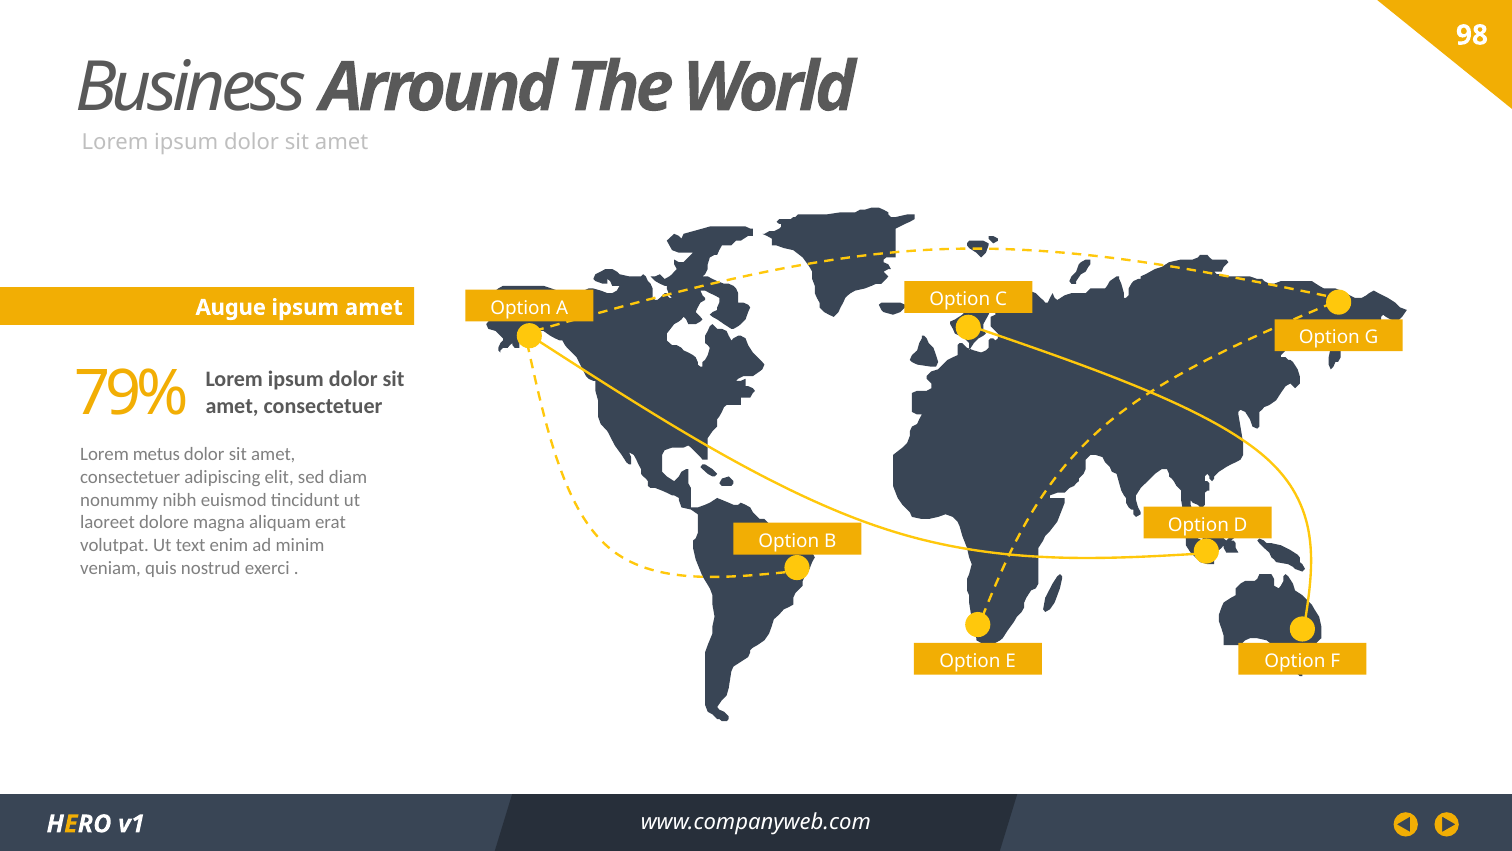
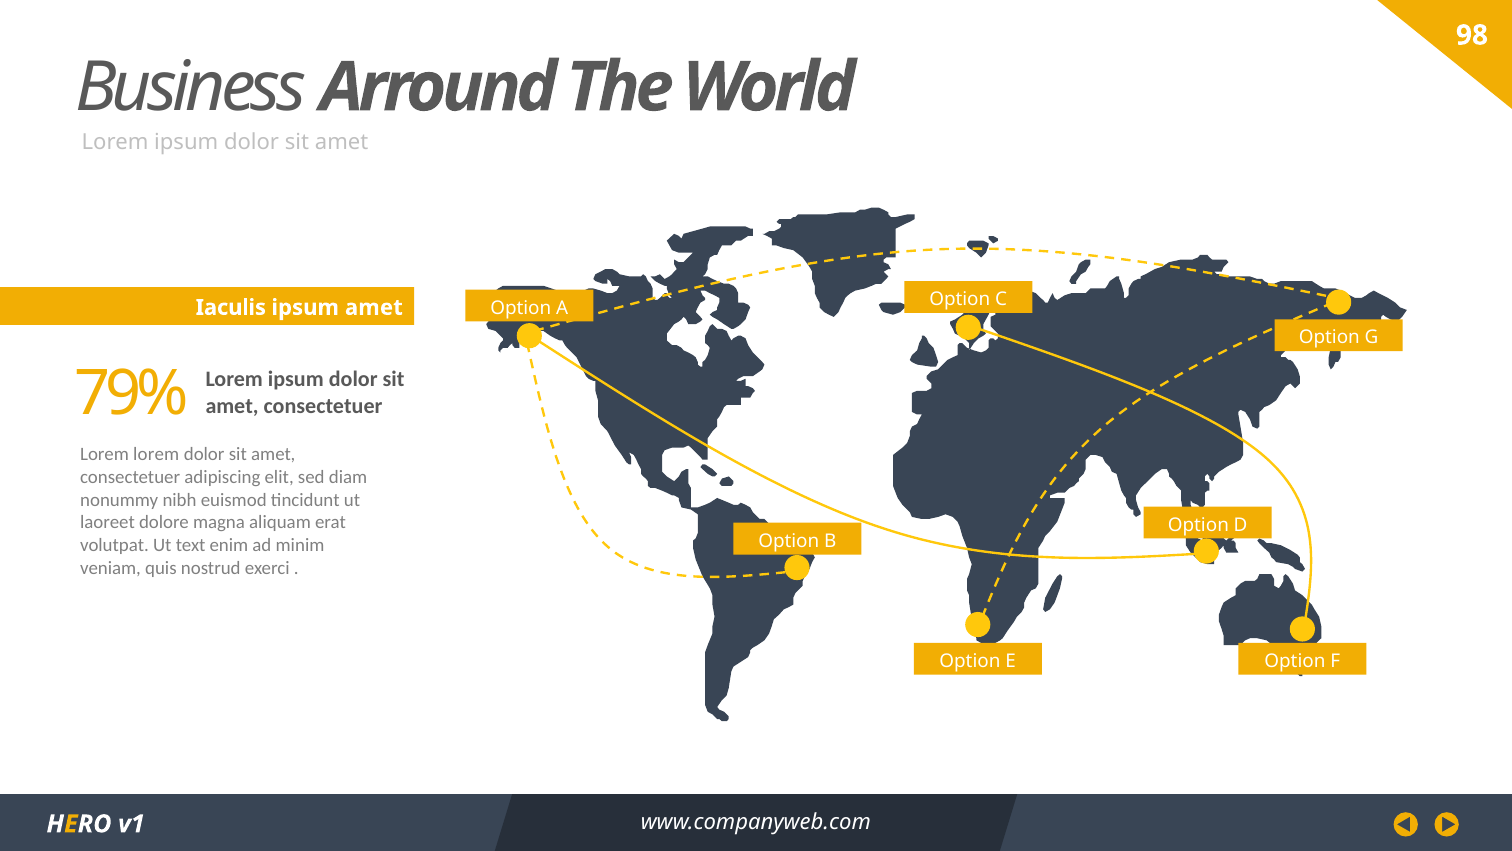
Augue: Augue -> Iaculis
Lorem metus: metus -> lorem
